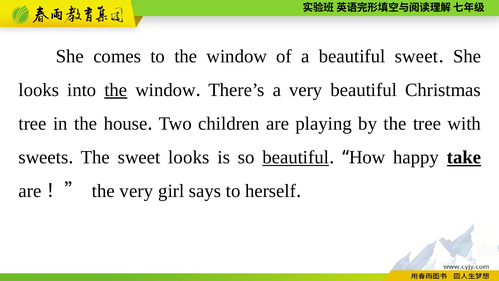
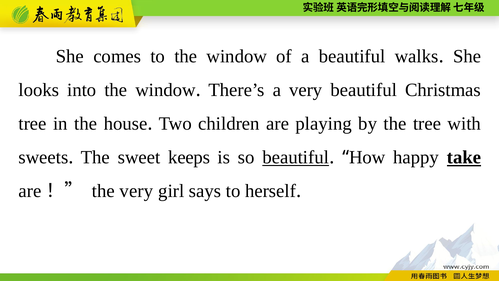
beautiful sweet: sweet -> walks
the at (116, 90) underline: present -> none
sweet looks: looks -> keeps
